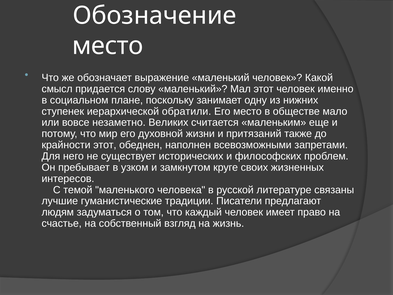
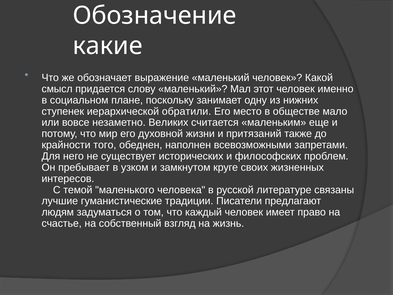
место at (108, 46): место -> какие
крайности этот: этот -> того
